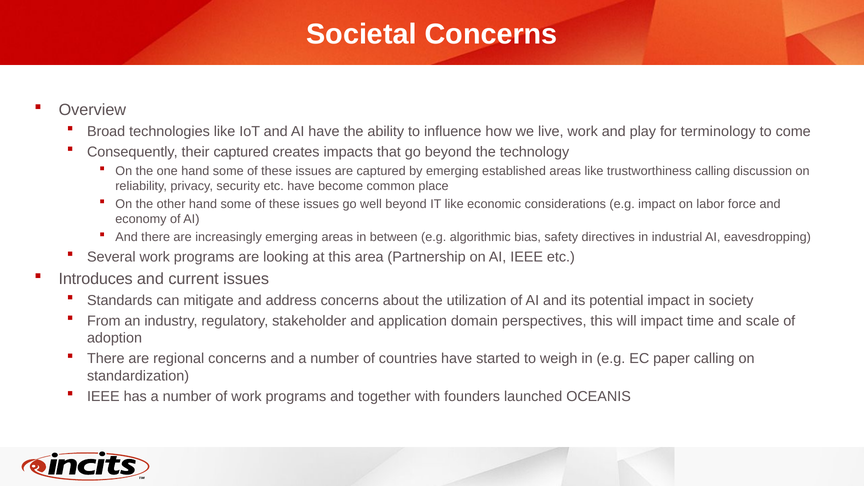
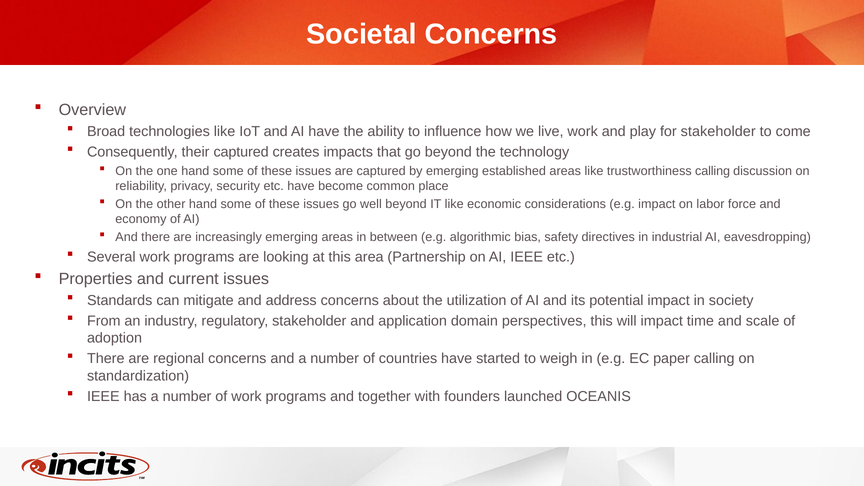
for terminology: terminology -> stakeholder
Introduces: Introduces -> Properties
